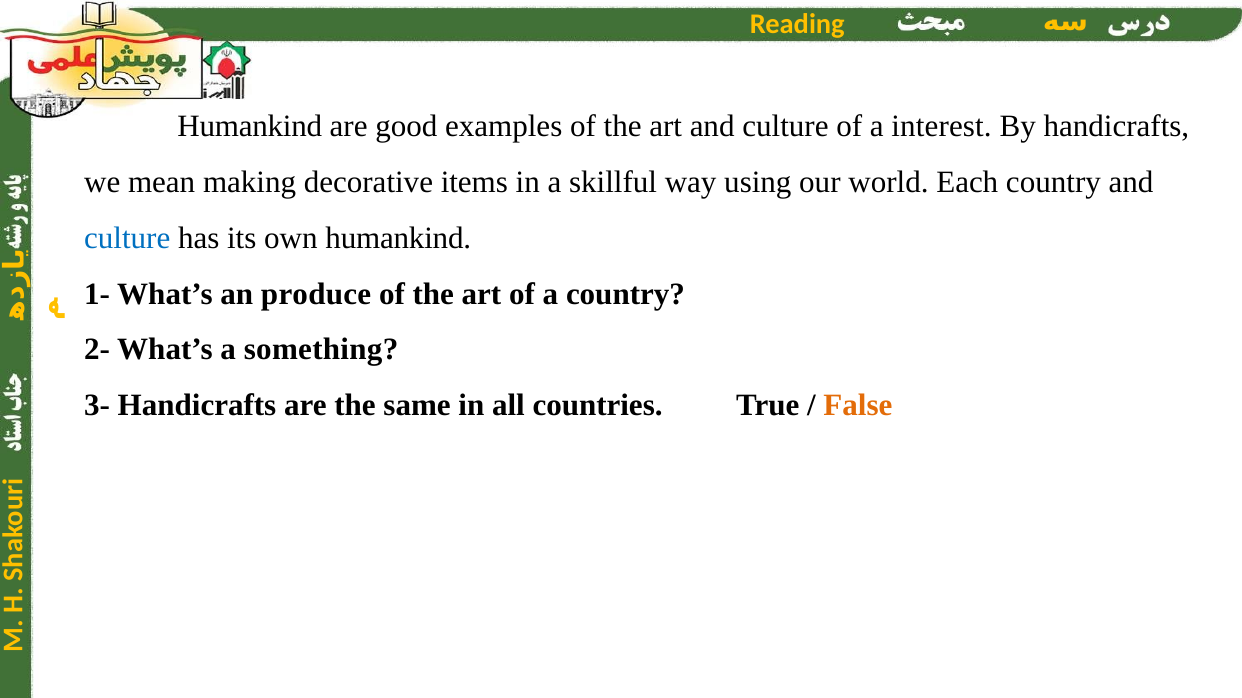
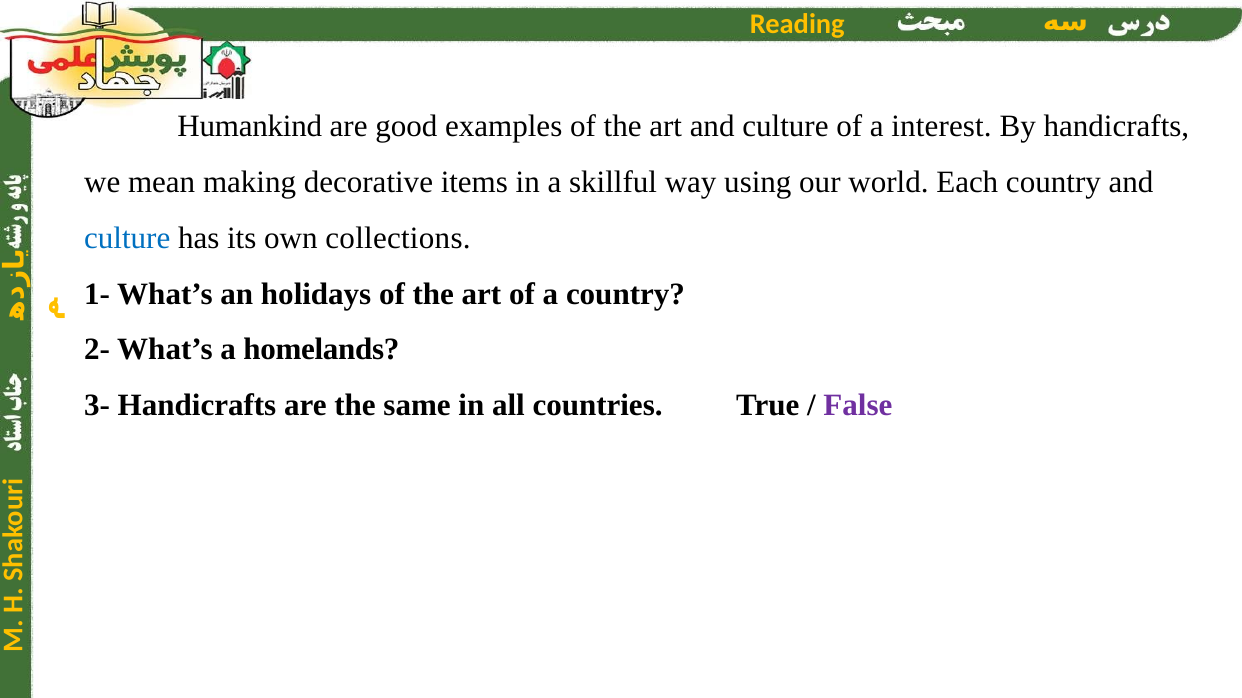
own humankind: humankind -> collections
produce: produce -> holidays
something: something -> homelands
False colour: orange -> purple
